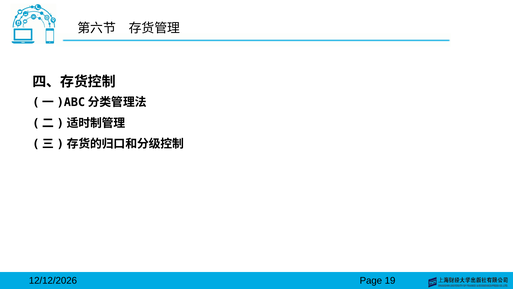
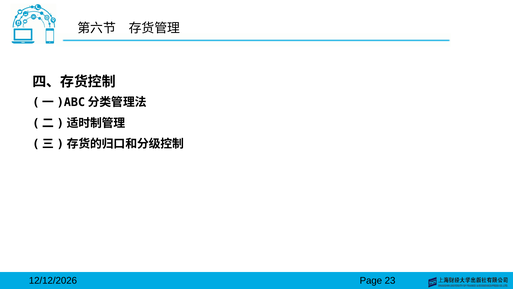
19: 19 -> 23
